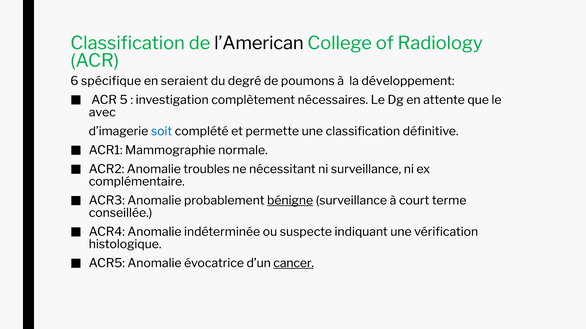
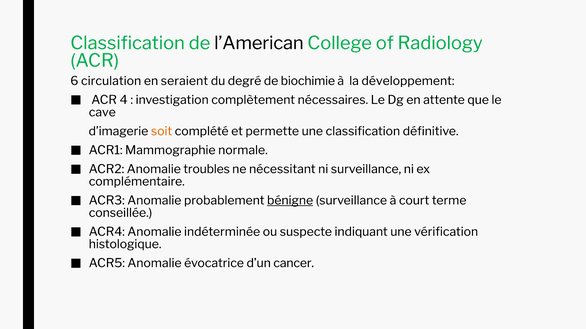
spécifique: spécifique -> circulation
poumons: poumons -> biochimie
5: 5 -> 4
avec: avec -> cave
soit colour: blue -> orange
cancer underline: present -> none
